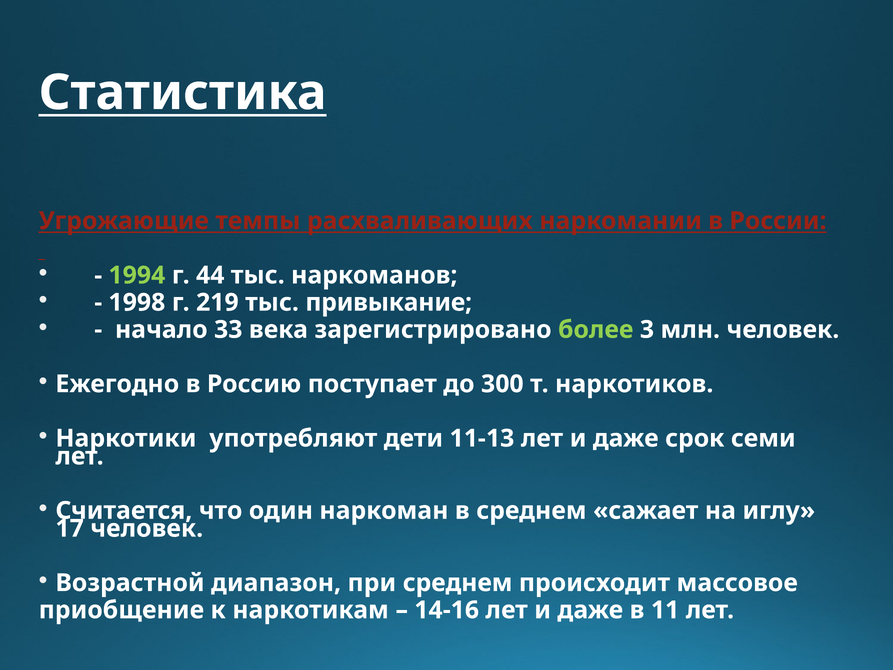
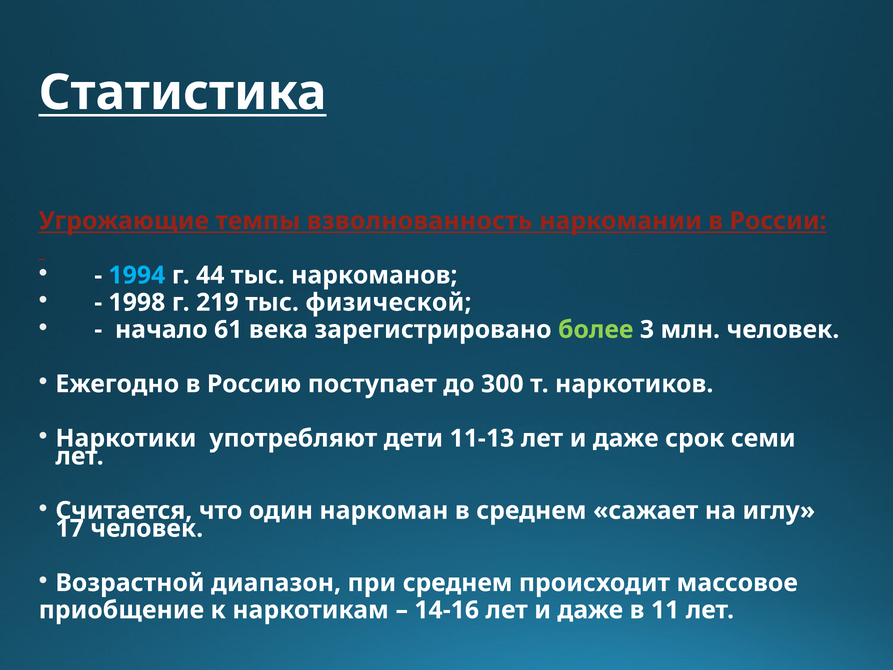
расхваливающих: расхваливающих -> взволнованность
1994 colour: light green -> light blue
привыкание: привыкание -> физической
33: 33 -> 61
